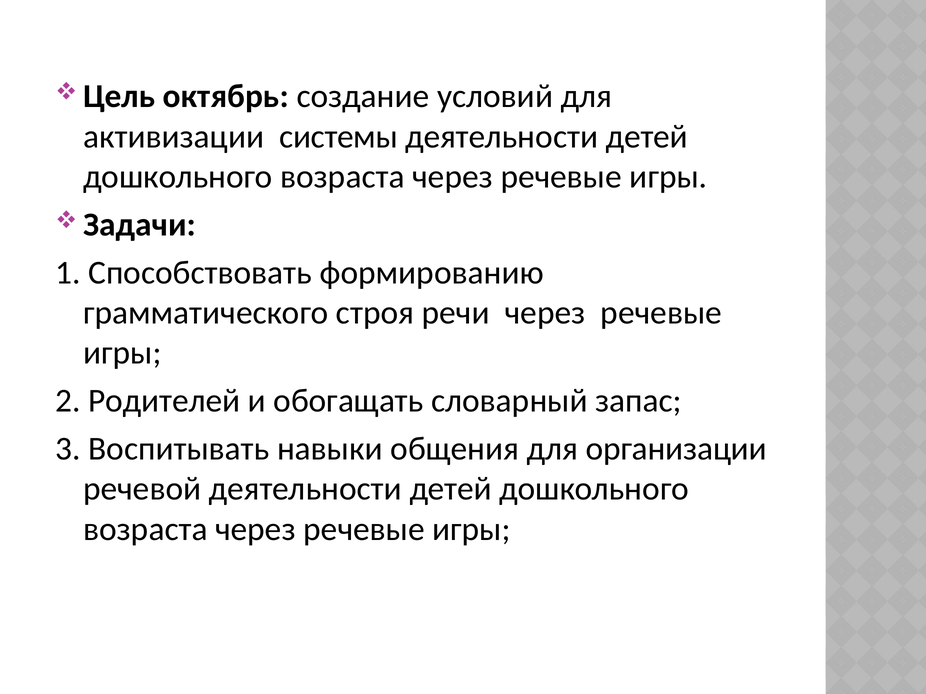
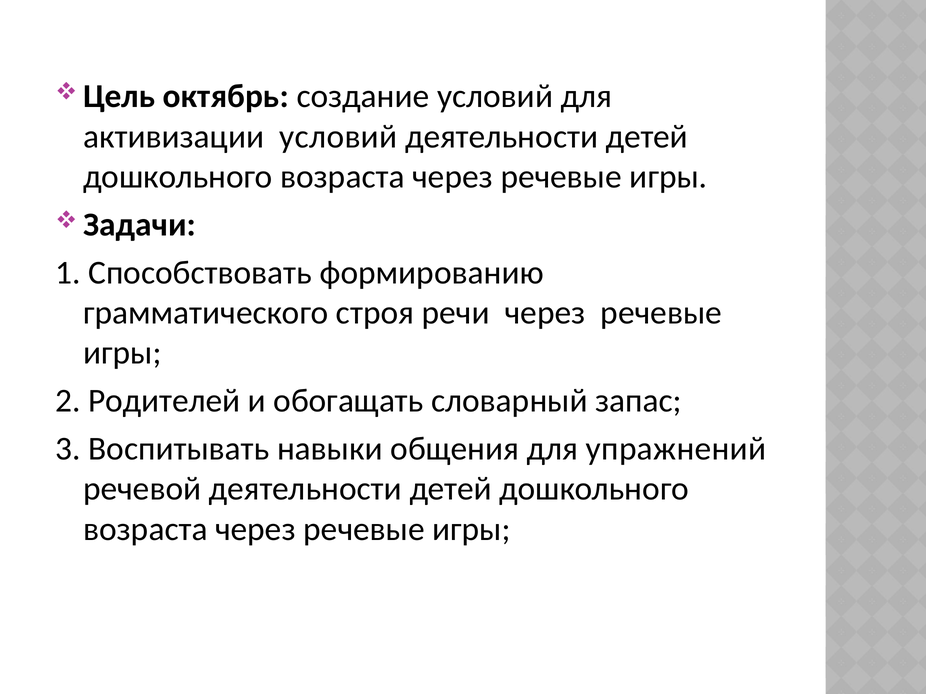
активизации системы: системы -> условий
организации: организации -> упражнений
